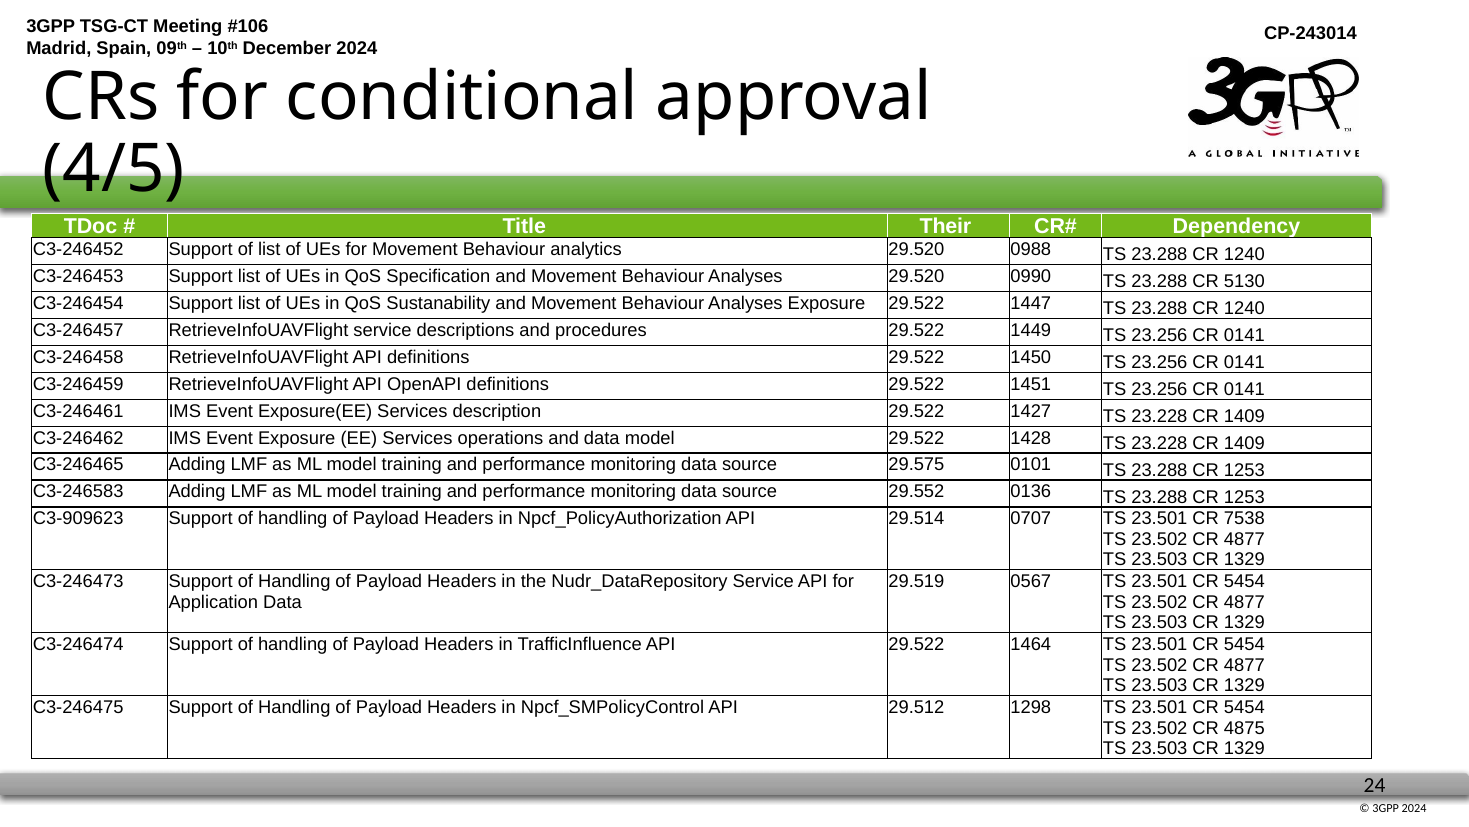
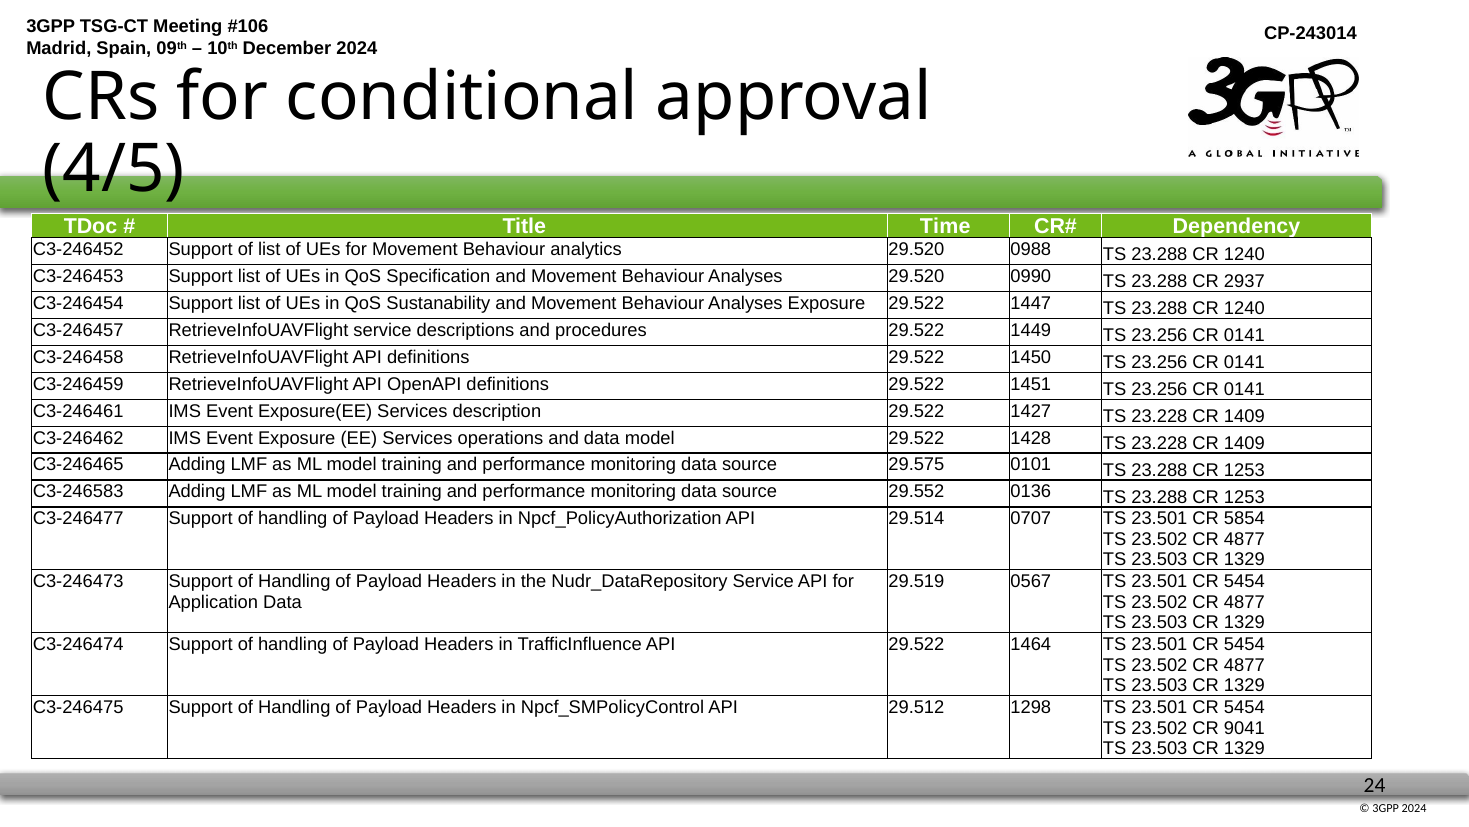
Their: Their -> Time
5130: 5130 -> 2937
C3-909623: C3-909623 -> C3-246477
7538: 7538 -> 5854
4875: 4875 -> 9041
